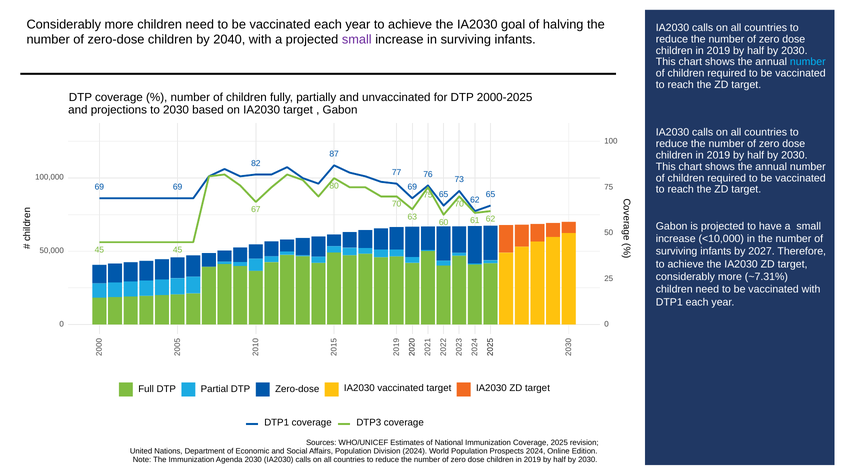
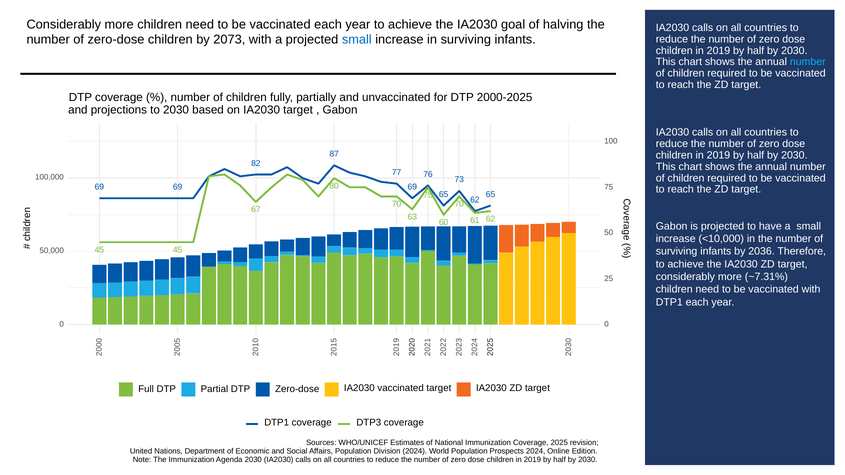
2040: 2040 -> 2073
small at (357, 40) colour: purple -> blue
2027: 2027 -> 2036
